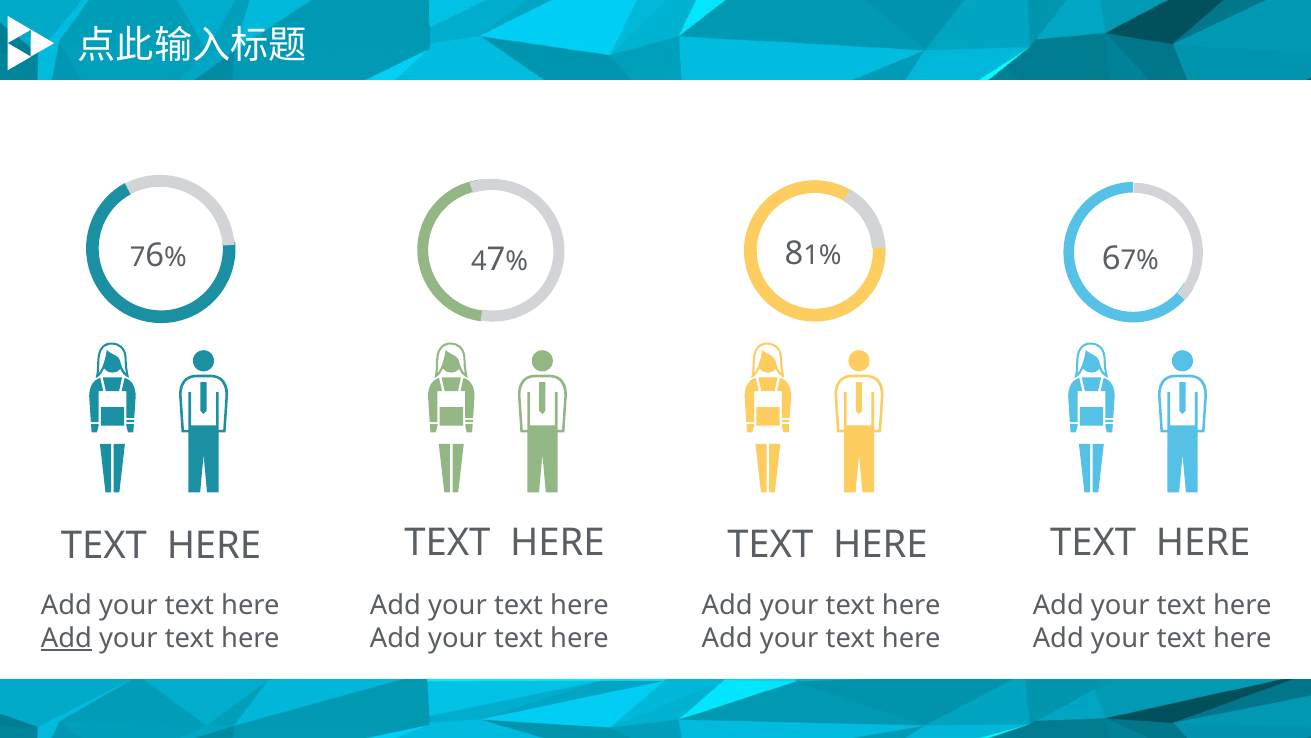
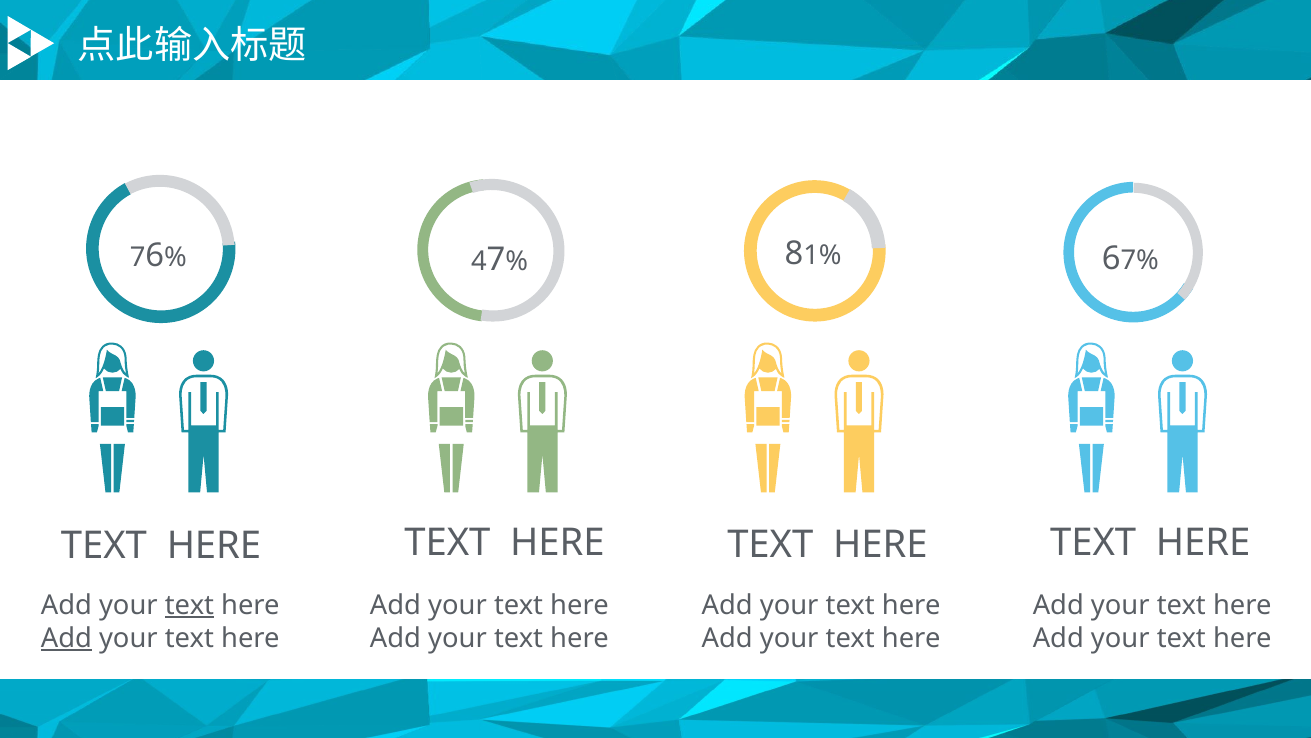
text at (189, 605) underline: none -> present
